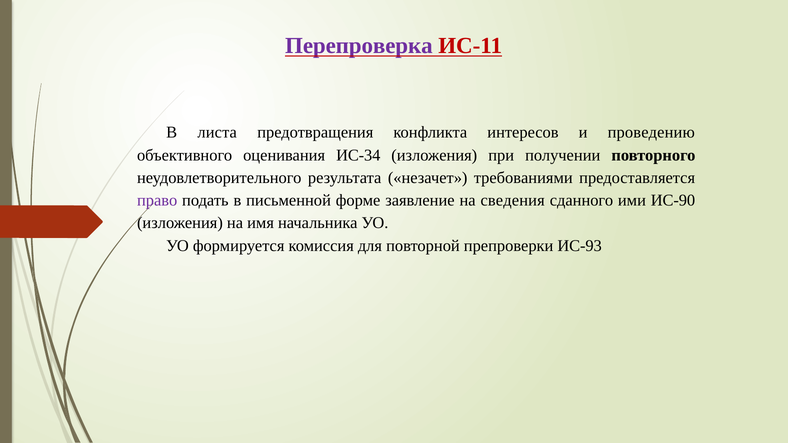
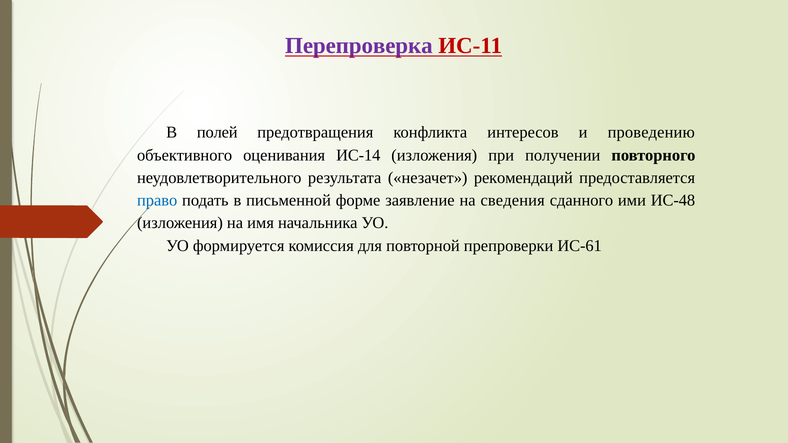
листа: листа -> полей
ИС-34: ИС-34 -> ИС-14
требованиями: требованиями -> рекомендаций
право colour: purple -> blue
ИС-90: ИС-90 -> ИС-48
ИС-93: ИС-93 -> ИС-61
